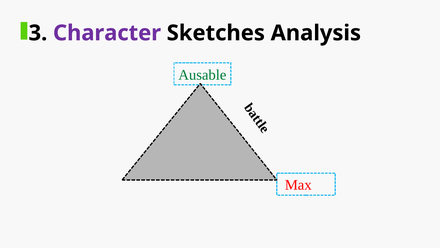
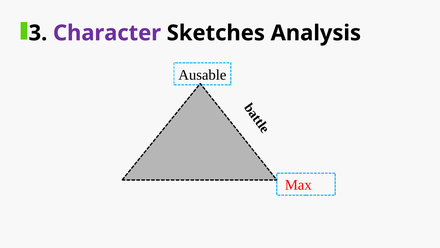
Ausable colour: green -> black
